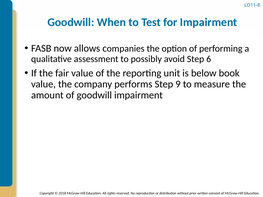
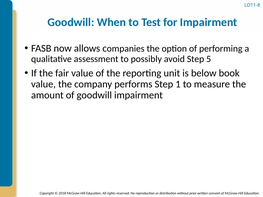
6: 6 -> 5
9: 9 -> 1
